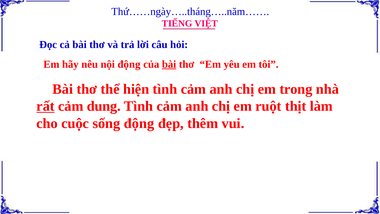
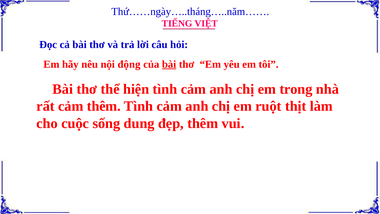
rất underline: present -> none
cảm dung: dung -> thêm
sống động: động -> dung
